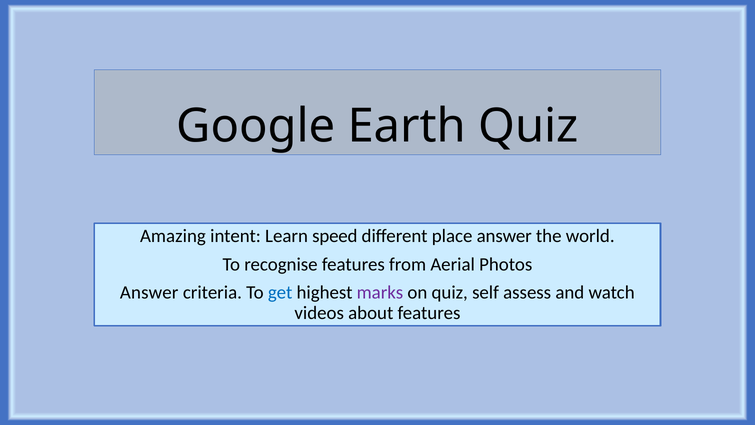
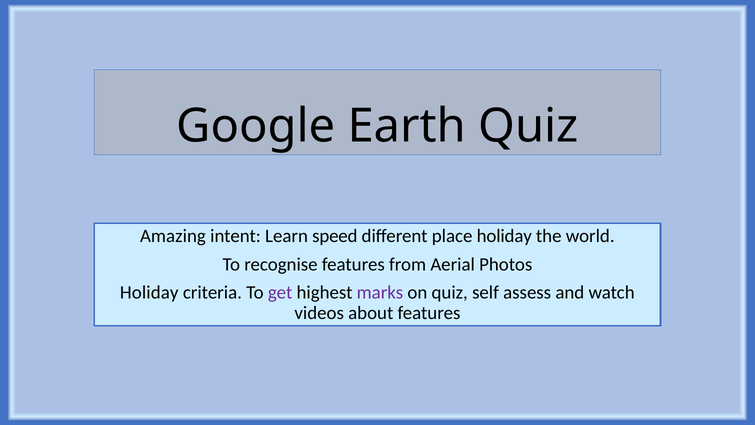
place answer: answer -> holiday
Answer at (149, 292): Answer -> Holiday
get colour: blue -> purple
